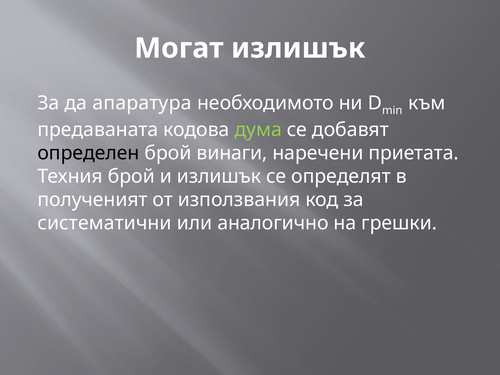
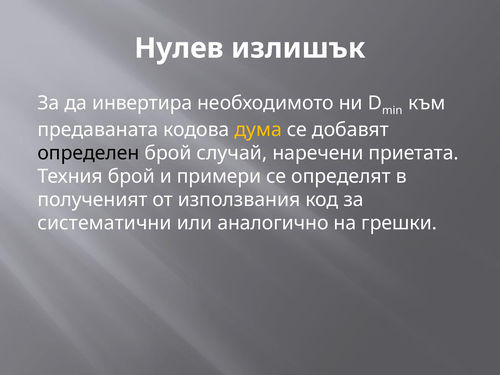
Могат: Могат -> Нулев
апаратура: апаратура -> инвертира
дума colour: light green -> yellow
винаги: винаги -> случай
и излишък: излишък -> примери
